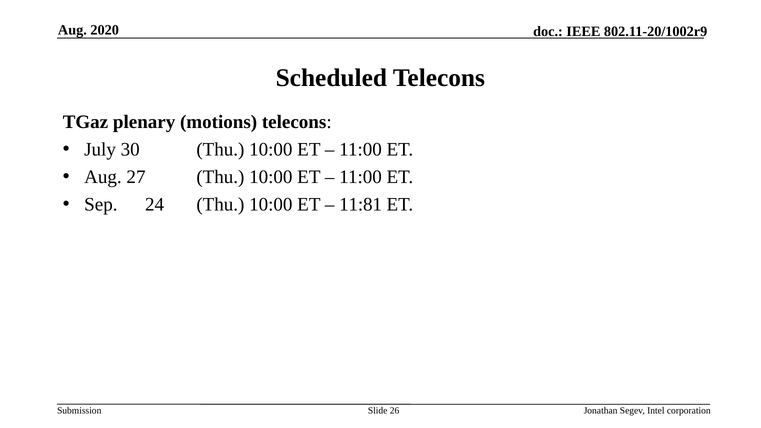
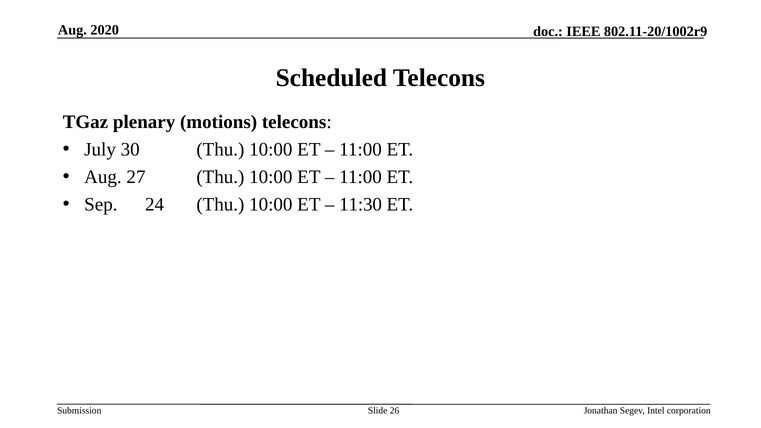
11:81: 11:81 -> 11:30
